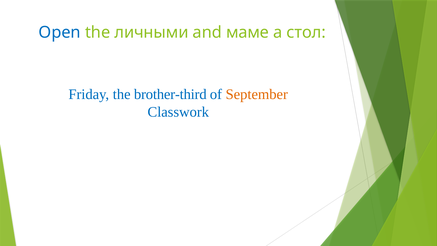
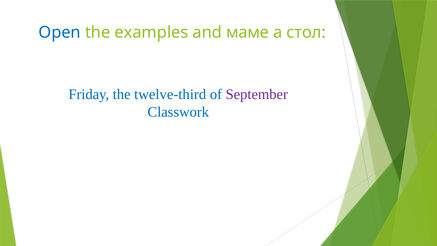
личными: личными -> examples
brother-third: brother-third -> twelve-third
September colour: orange -> purple
